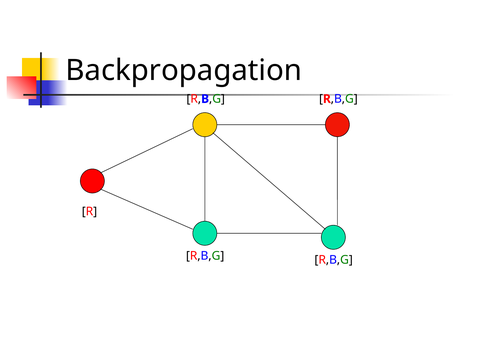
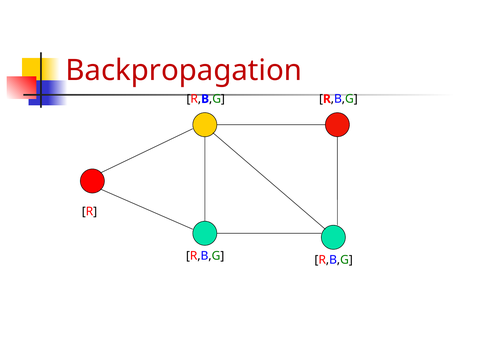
Backpropagation colour: black -> red
